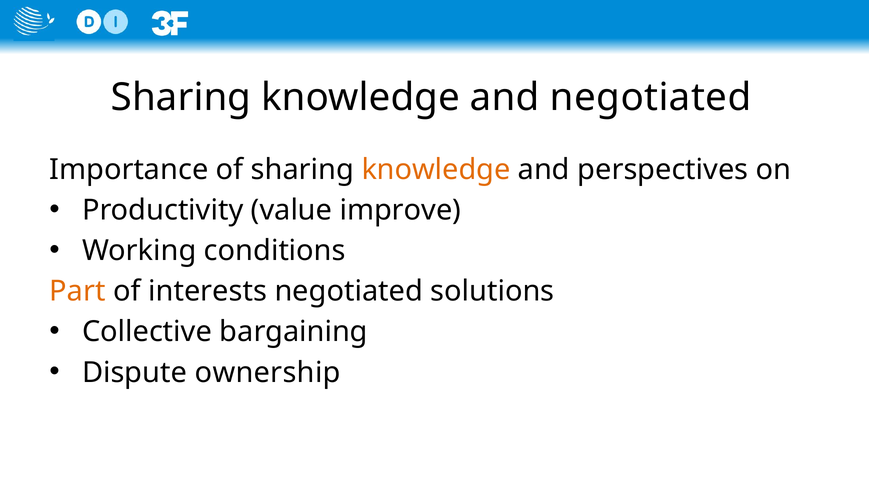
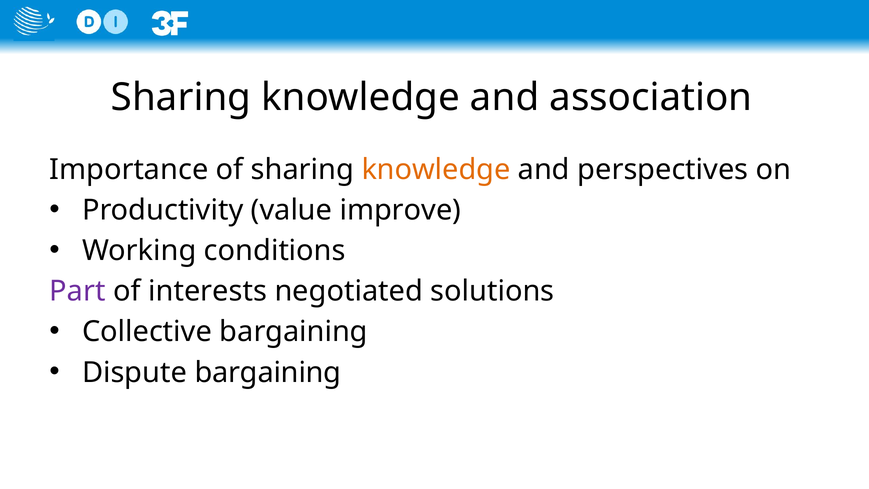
and negotiated: negotiated -> association
Part colour: orange -> purple
Dispute ownership: ownership -> bargaining
